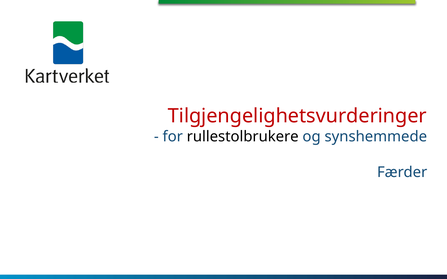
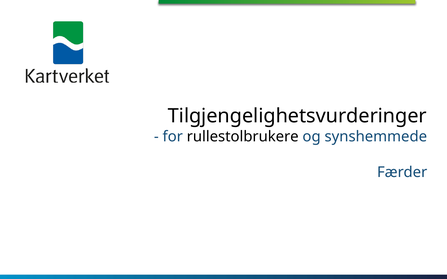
Tilgjengelighetsvurderinger colour: red -> black
